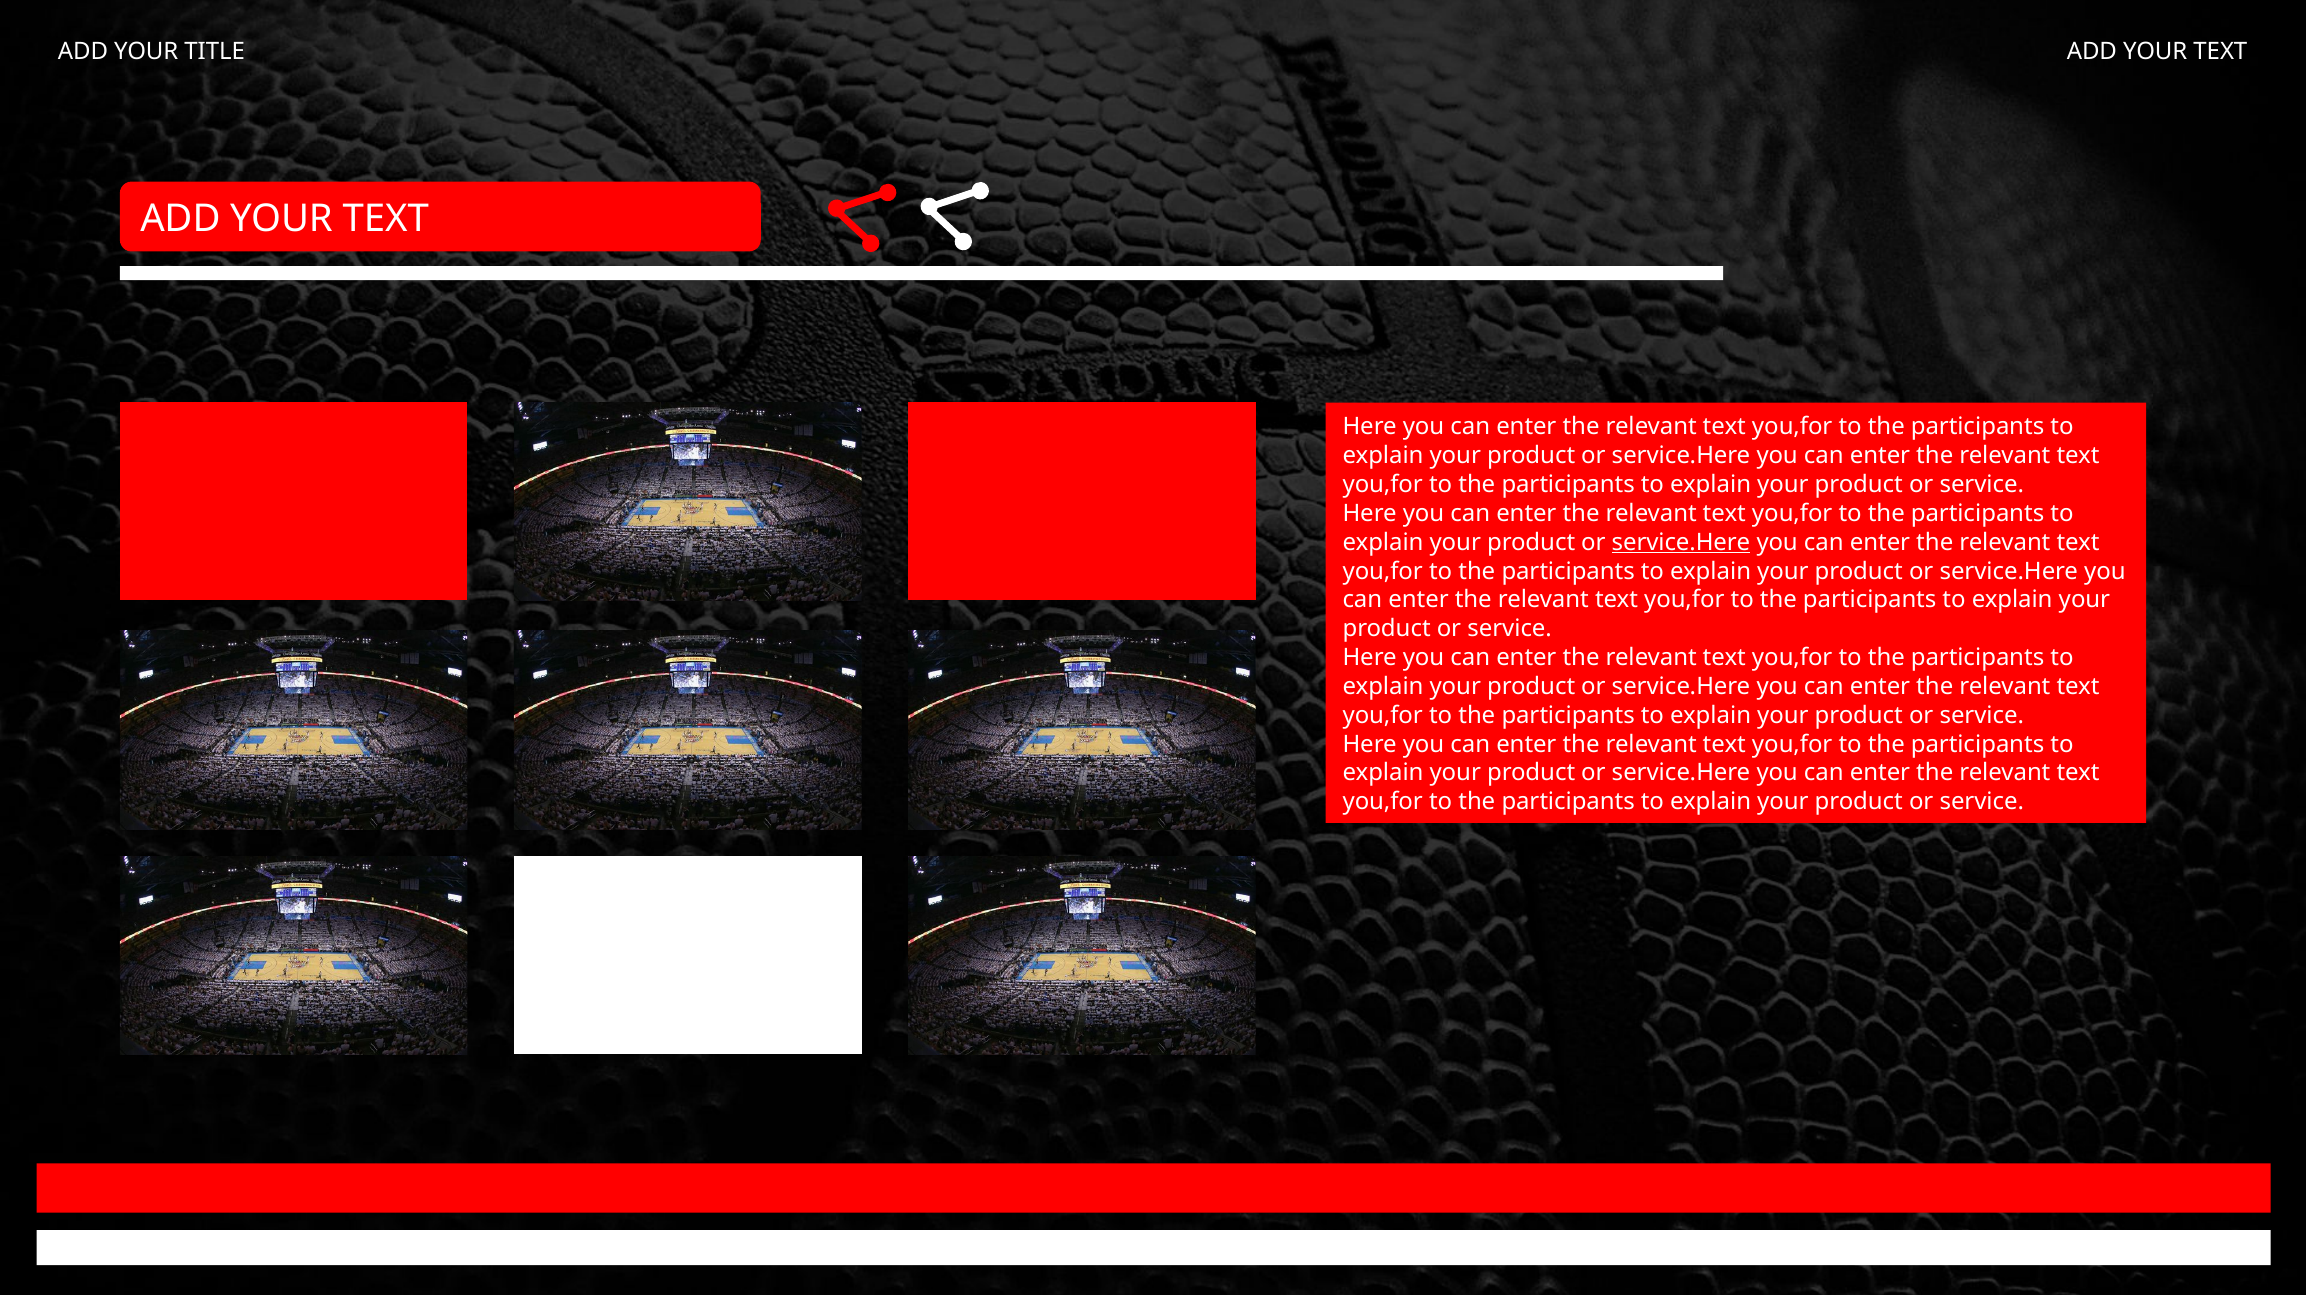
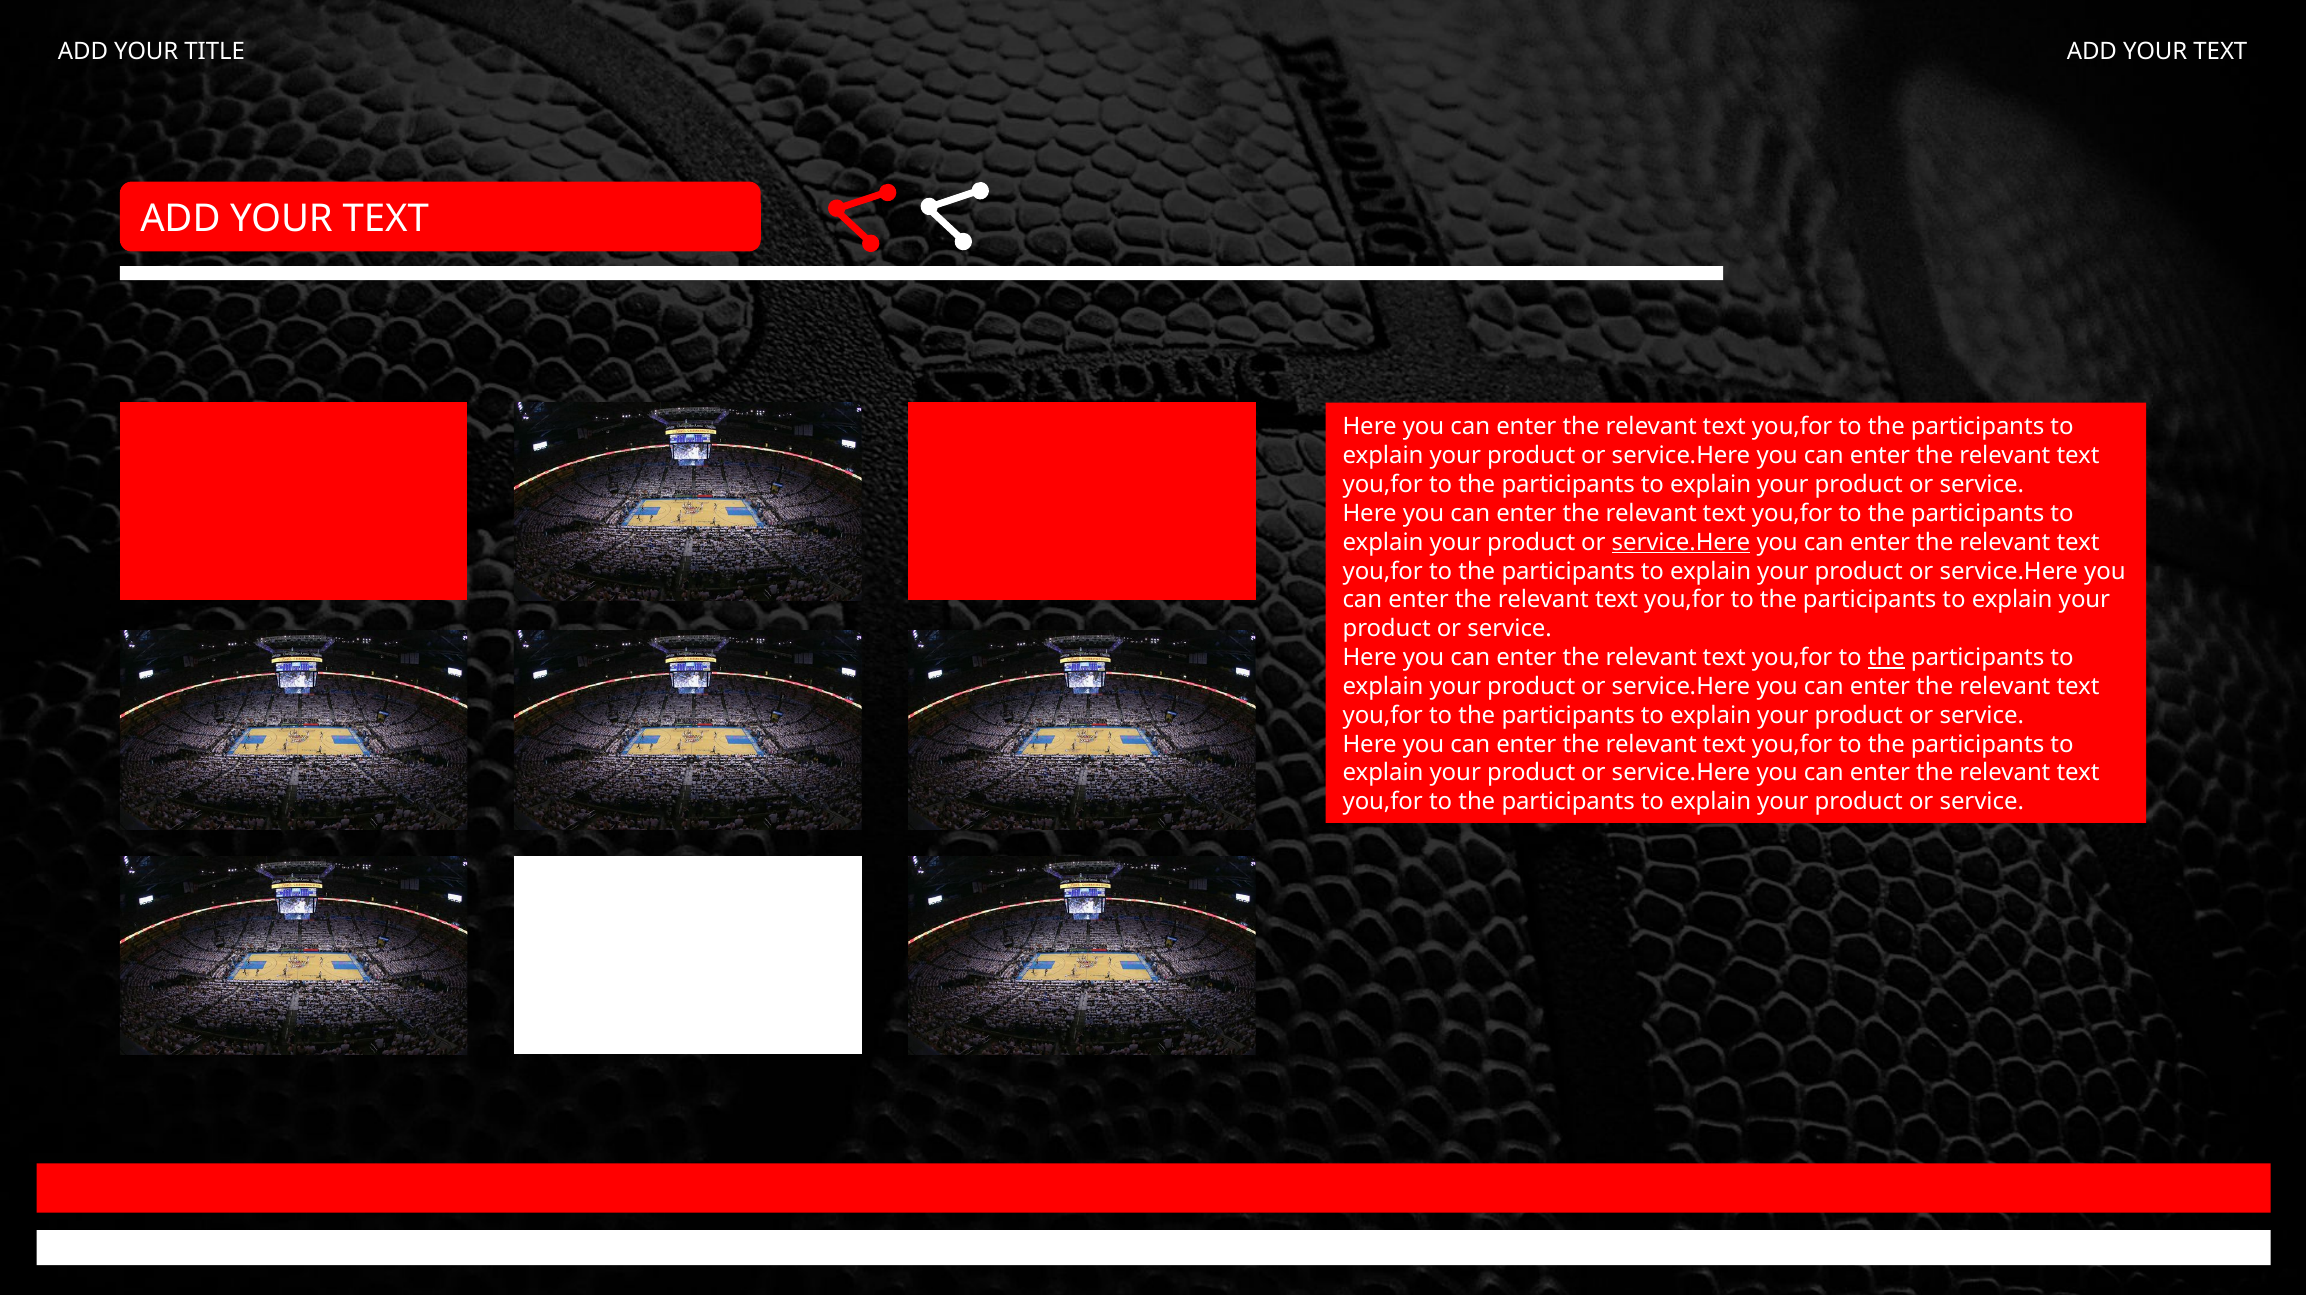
the at (1886, 658) underline: none -> present
